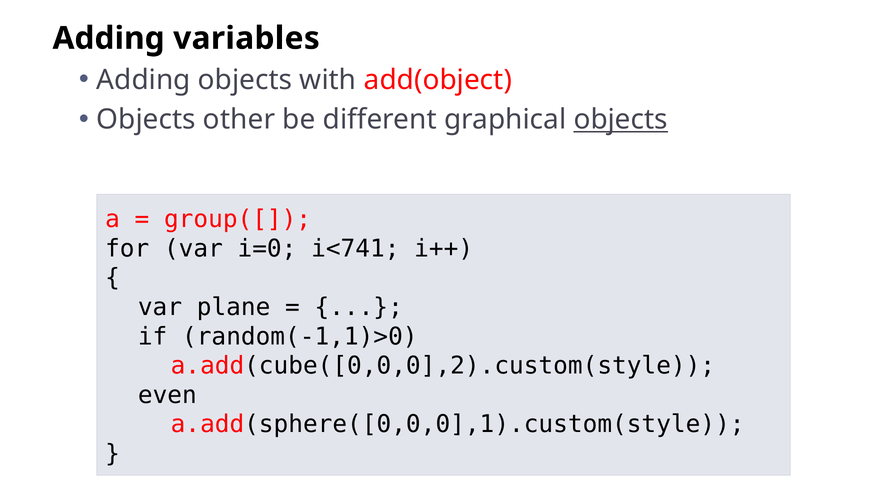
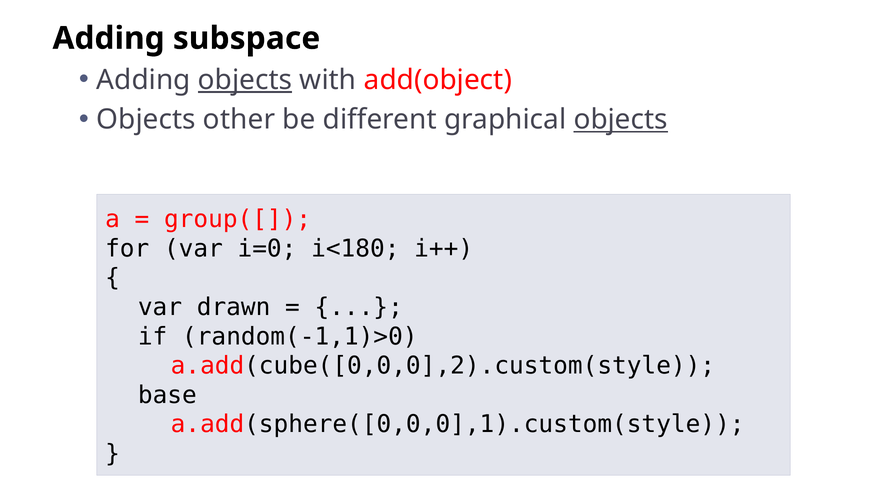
variables: variables -> subspace
objects at (245, 80) underline: none -> present
i<741: i<741 -> i<180
plane: plane -> drawn
even: even -> base
